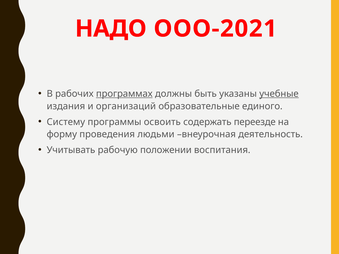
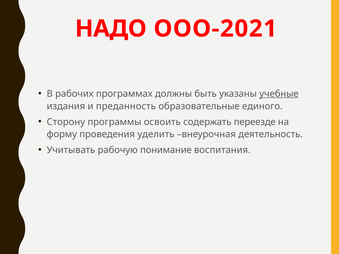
программах underline: present -> none
организаций: организаций -> преданность
Систему: Систему -> Сторону
людьми: людьми -> уделить
положении: положении -> понимание
